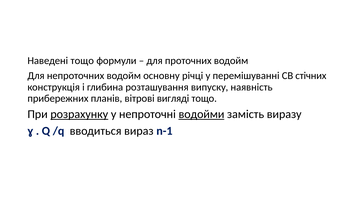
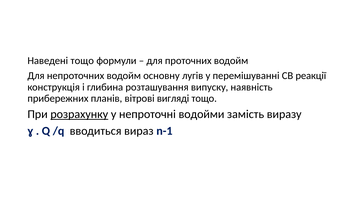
річці: річці -> лугів
стічних: стічних -> реакції
водойми underline: present -> none
